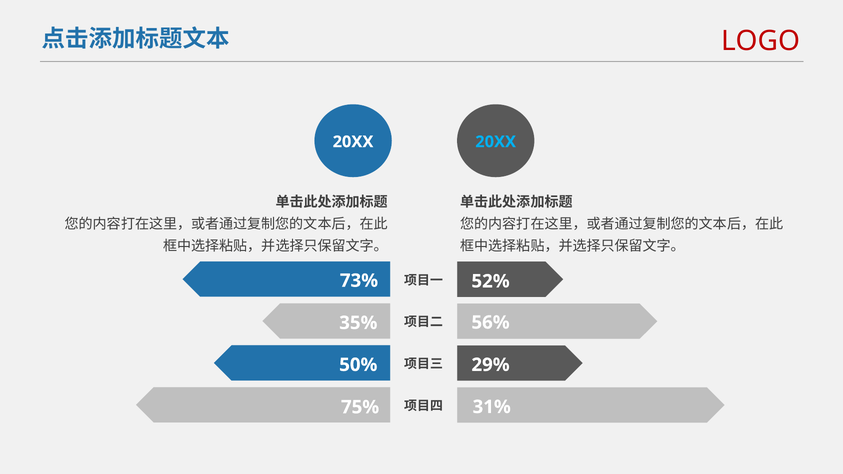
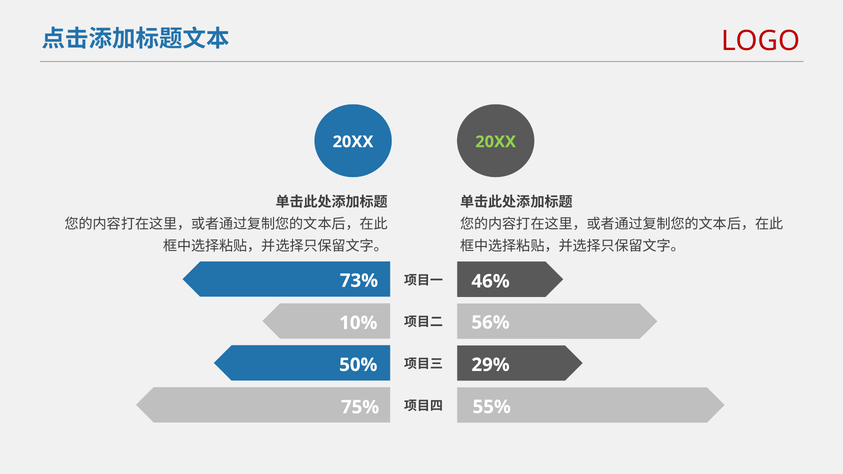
20XX at (496, 142) colour: light blue -> light green
52%: 52% -> 46%
35%: 35% -> 10%
31%: 31% -> 55%
